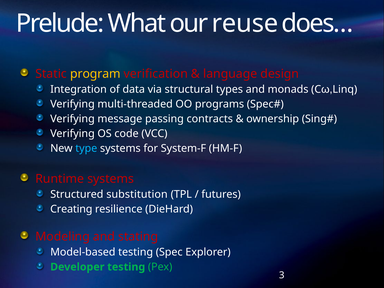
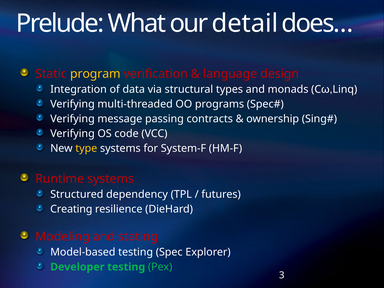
reuse: reuse -> detail
type colour: light blue -> yellow
substitution: substitution -> dependency
